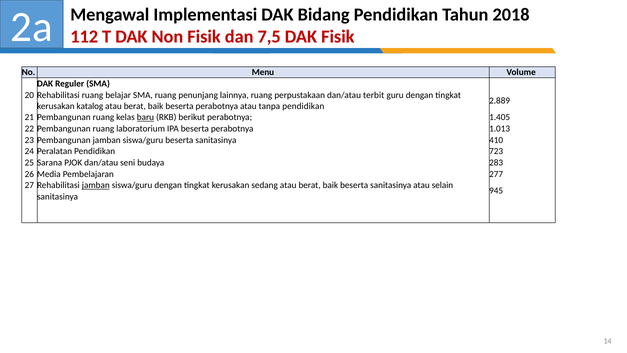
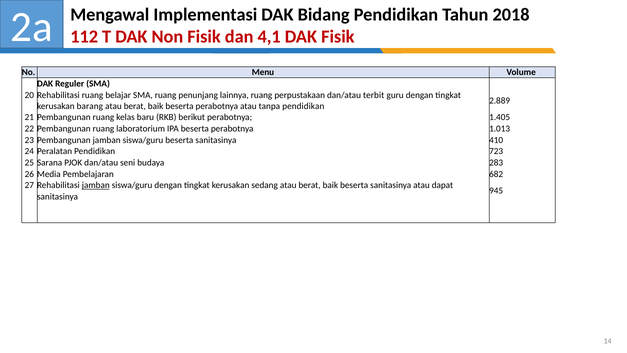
7,5: 7,5 -> 4,1
katalog: katalog -> barang
baru underline: present -> none
277: 277 -> 682
selain: selain -> dapat
